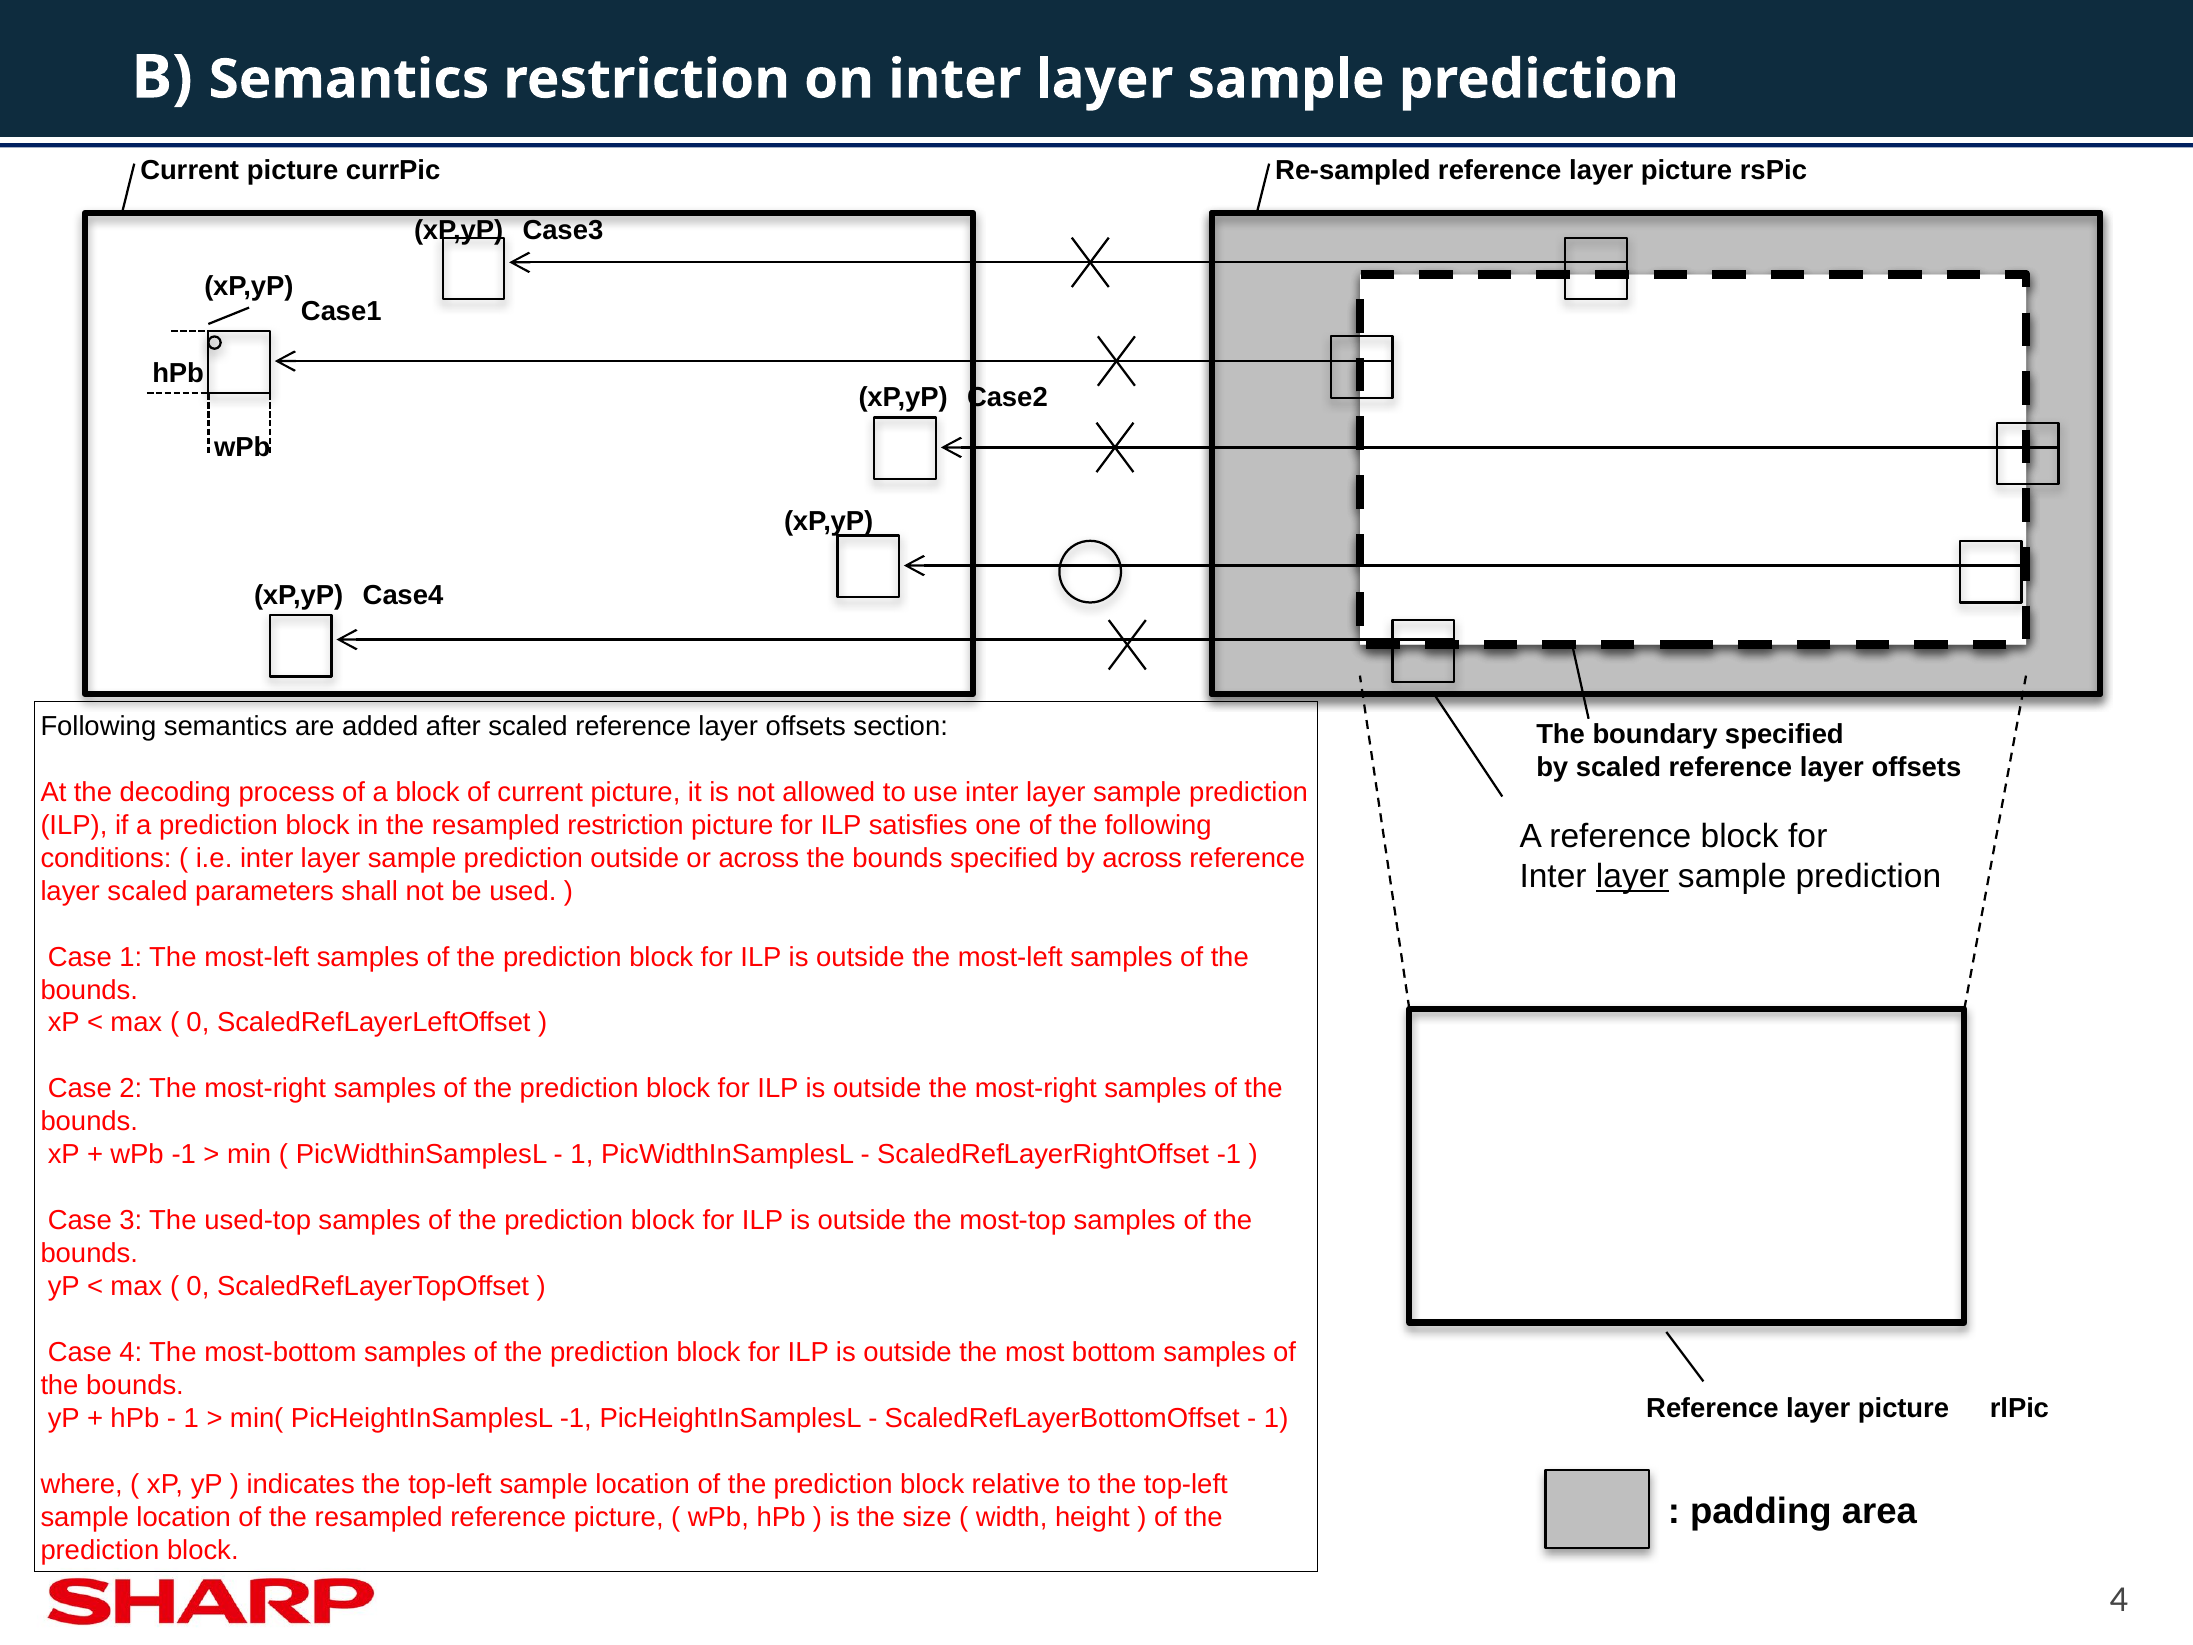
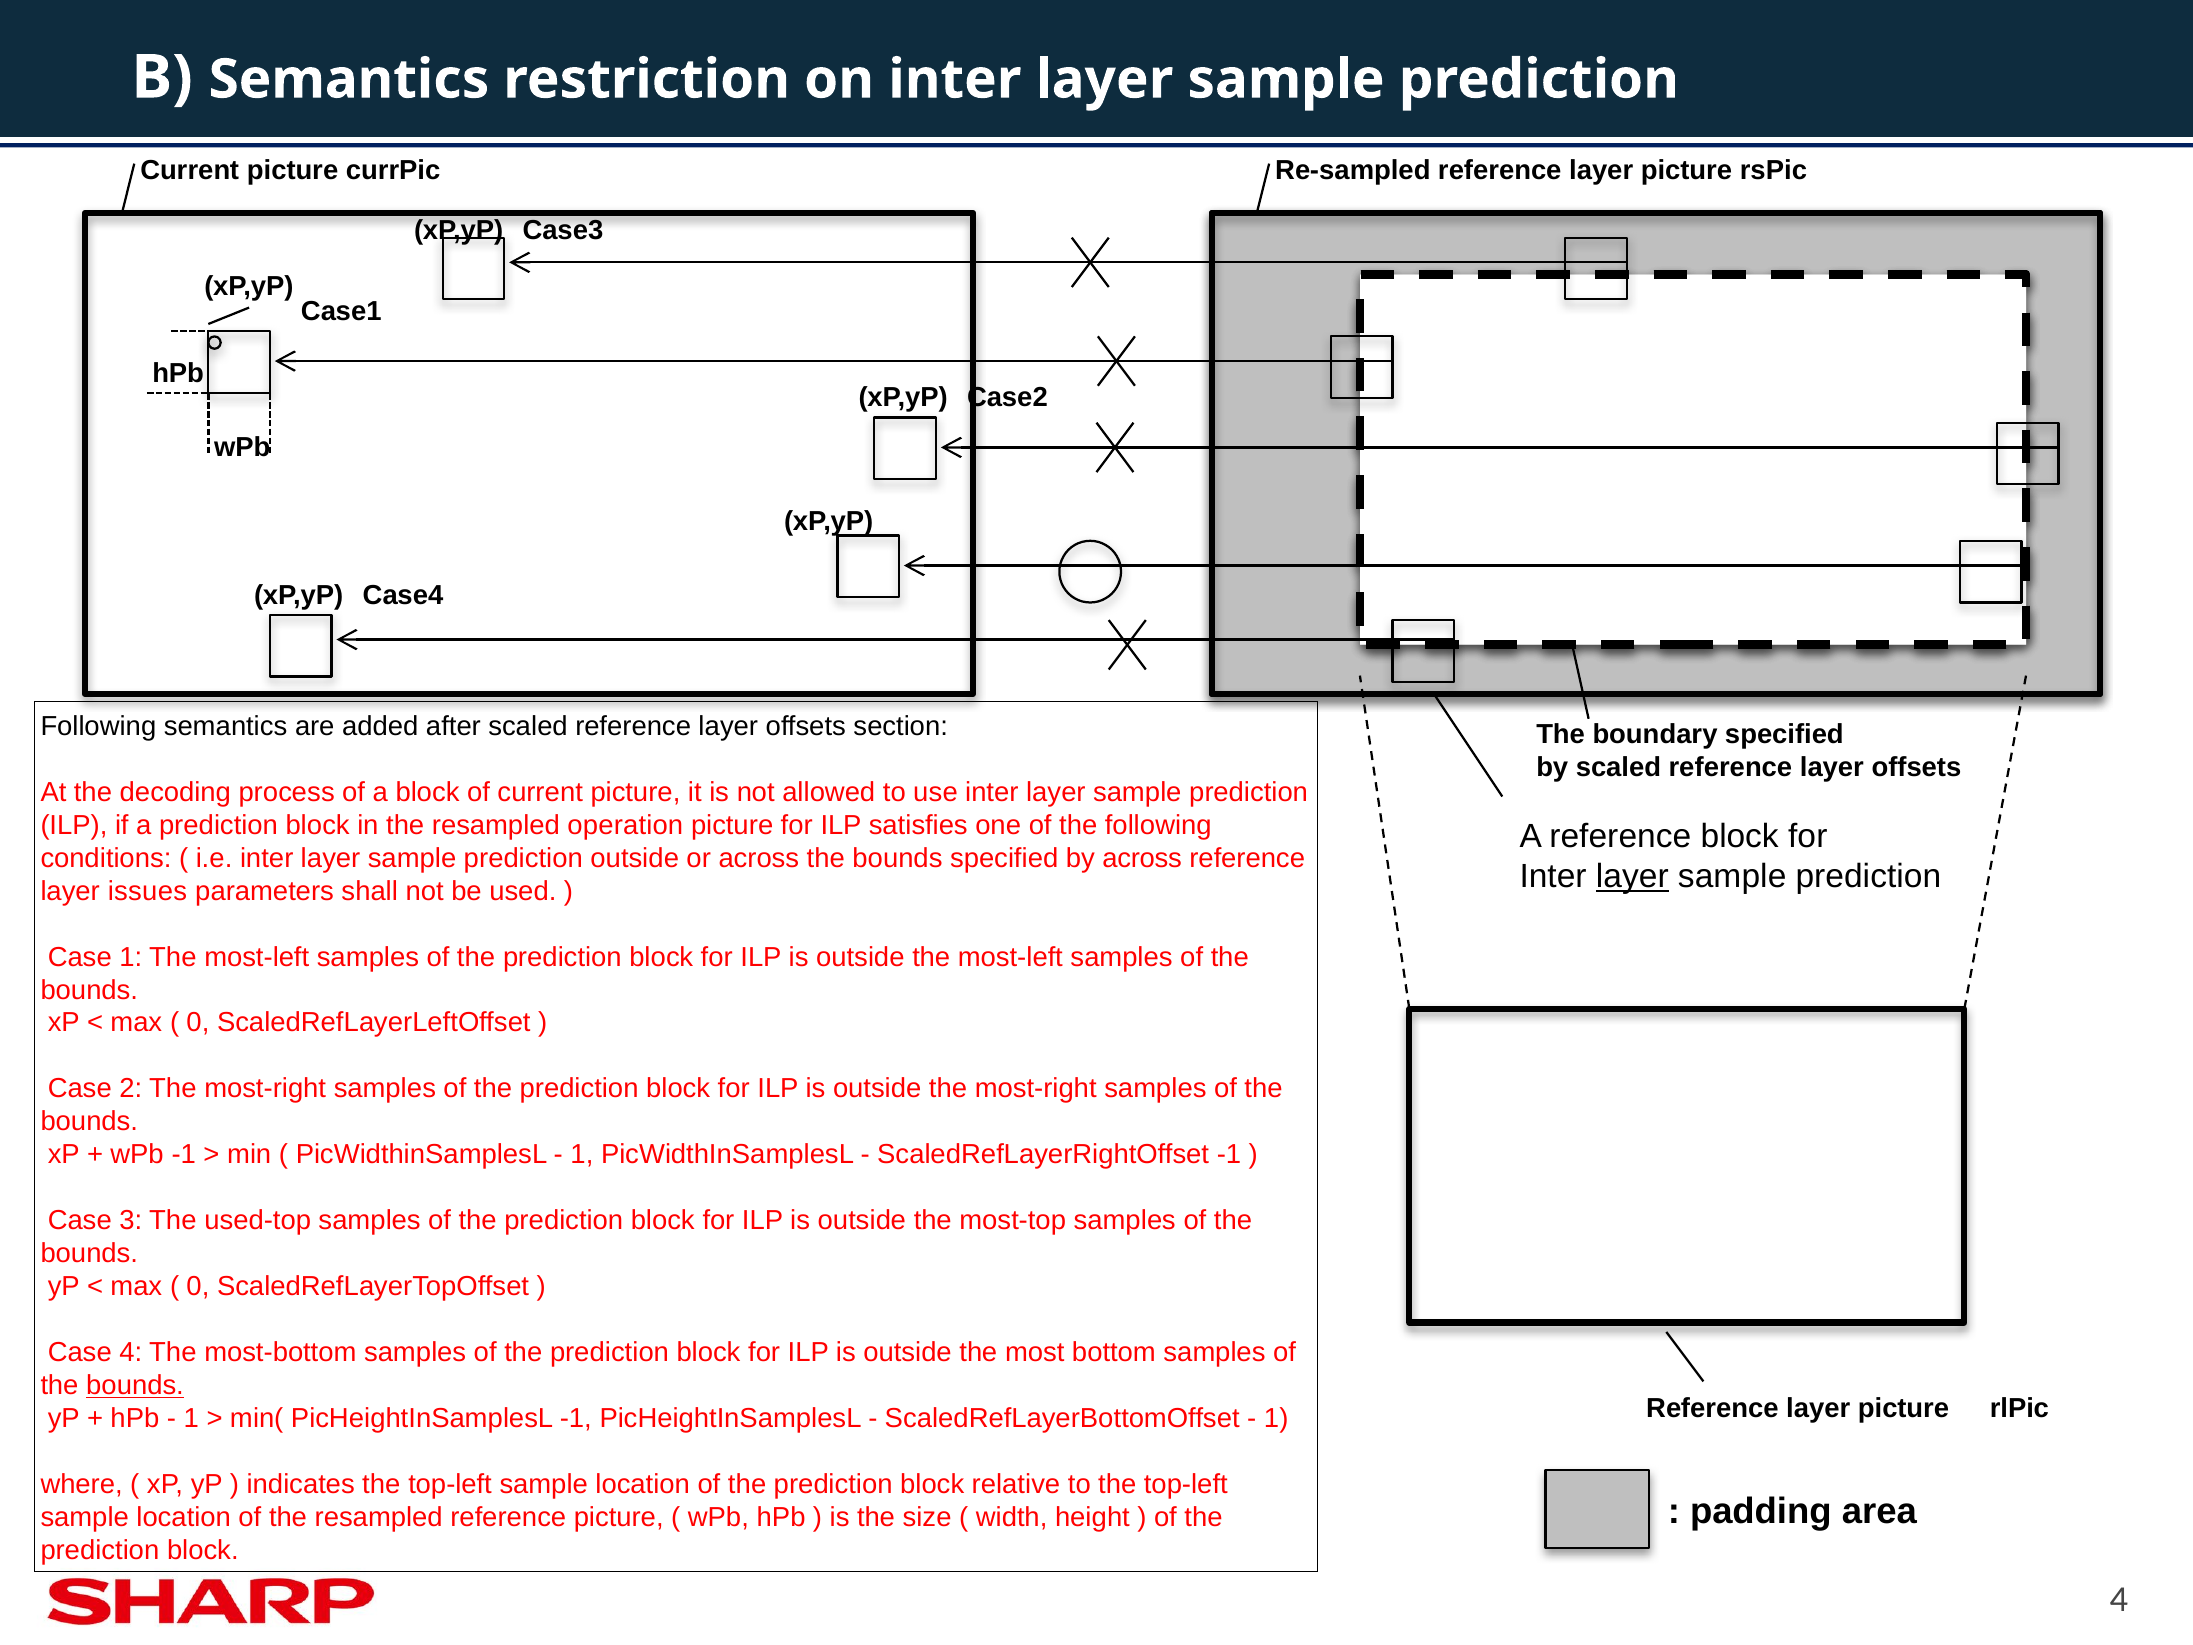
resampled restriction: restriction -> operation
layer scaled: scaled -> issues
bounds at (135, 1386) underline: none -> present
